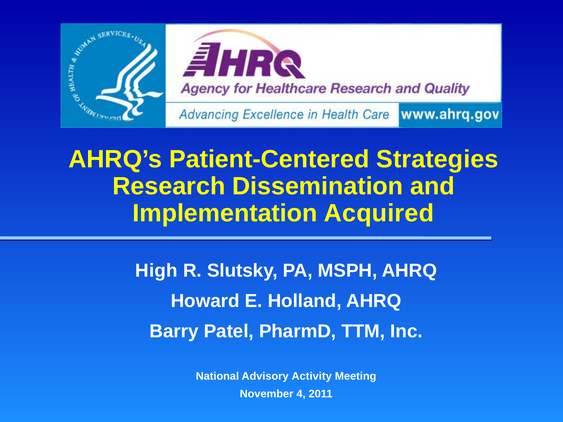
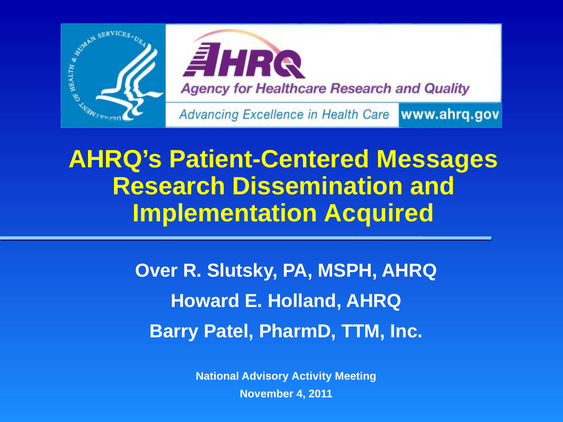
Strategies: Strategies -> Messages
High: High -> Over
